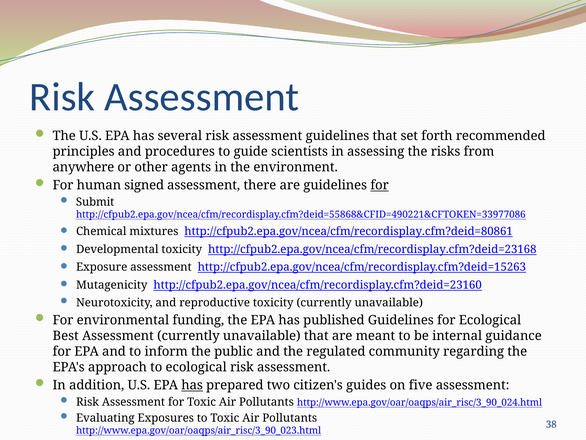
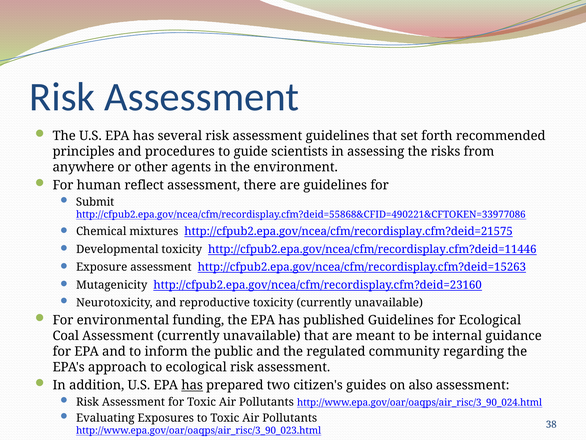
signed: signed -> reflect
for at (380, 185) underline: present -> none
http://cfpub2.epa.gov/ncea/cfm/recordisplay.cfm?deid=80861: http://cfpub2.epa.gov/ncea/cfm/recordisplay.cfm?deid=80861 -> http://cfpub2.epa.gov/ncea/cfm/recordisplay.cfm?deid=21575
http://cfpub2.epa.gov/ncea/cfm/recordisplay.cfm?deid=23168: http://cfpub2.epa.gov/ncea/cfm/recordisplay.cfm?deid=23168 -> http://cfpub2.epa.gov/ncea/cfm/recordisplay.cfm?deid=11446
Best: Best -> Coal
five: five -> also
